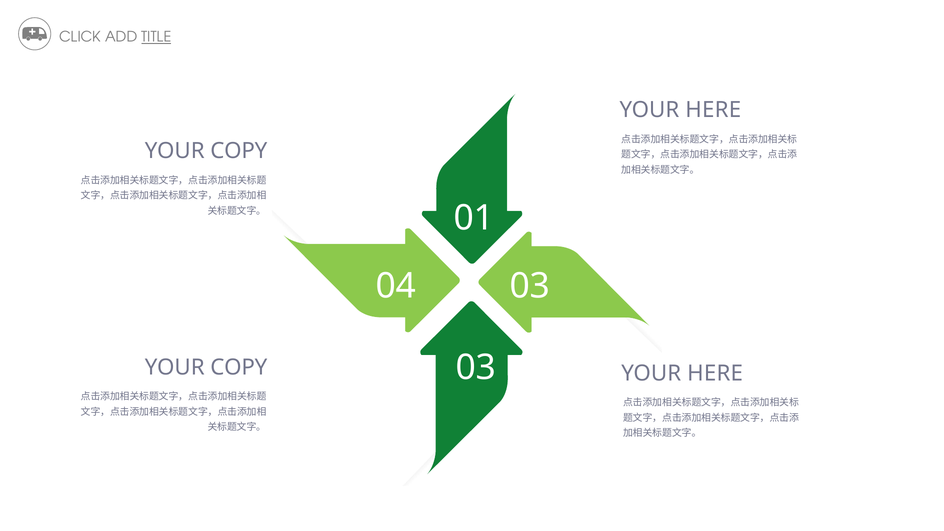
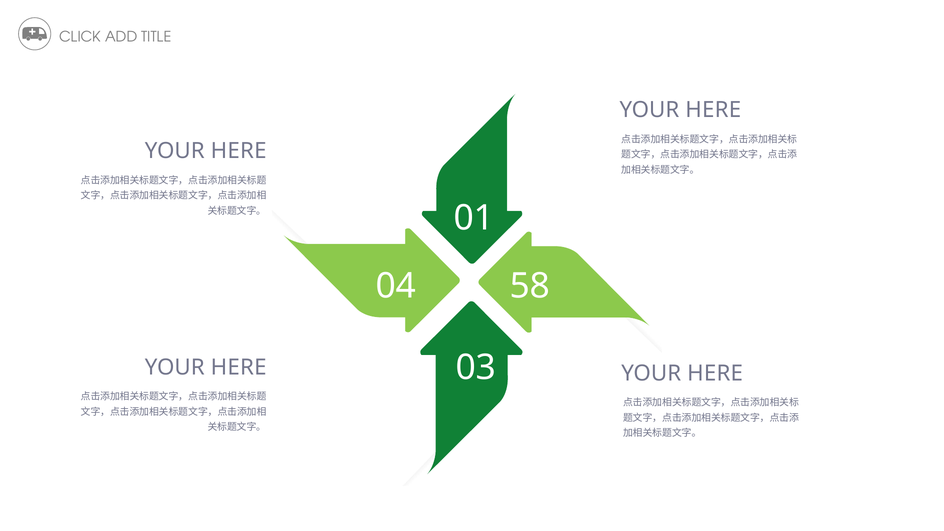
TITLE underline: present -> none
COPY at (239, 151): COPY -> HERE
04 03: 03 -> 58
COPY at (239, 367): COPY -> HERE
